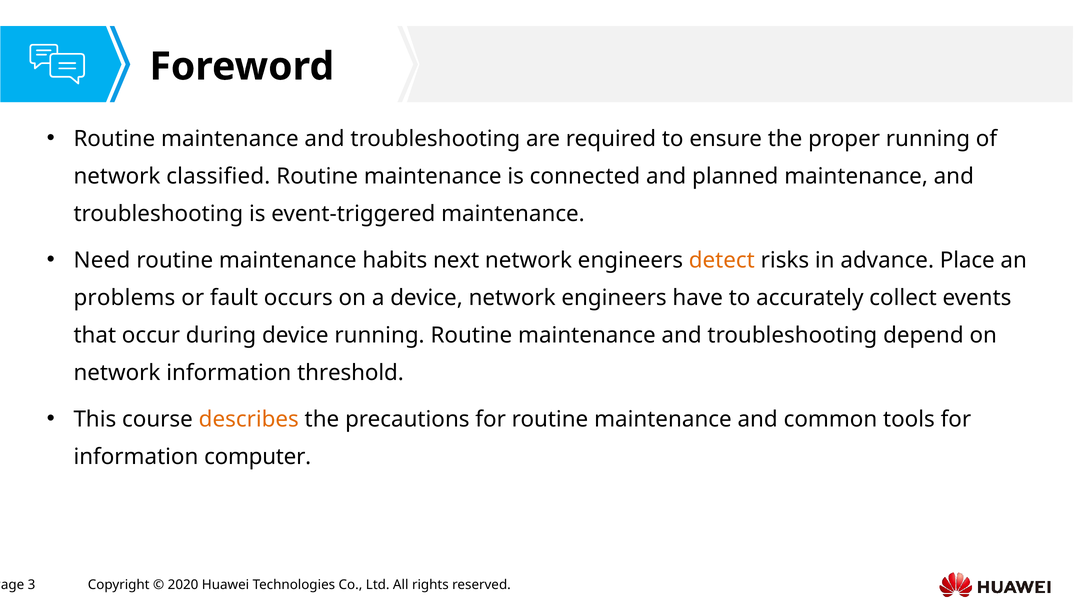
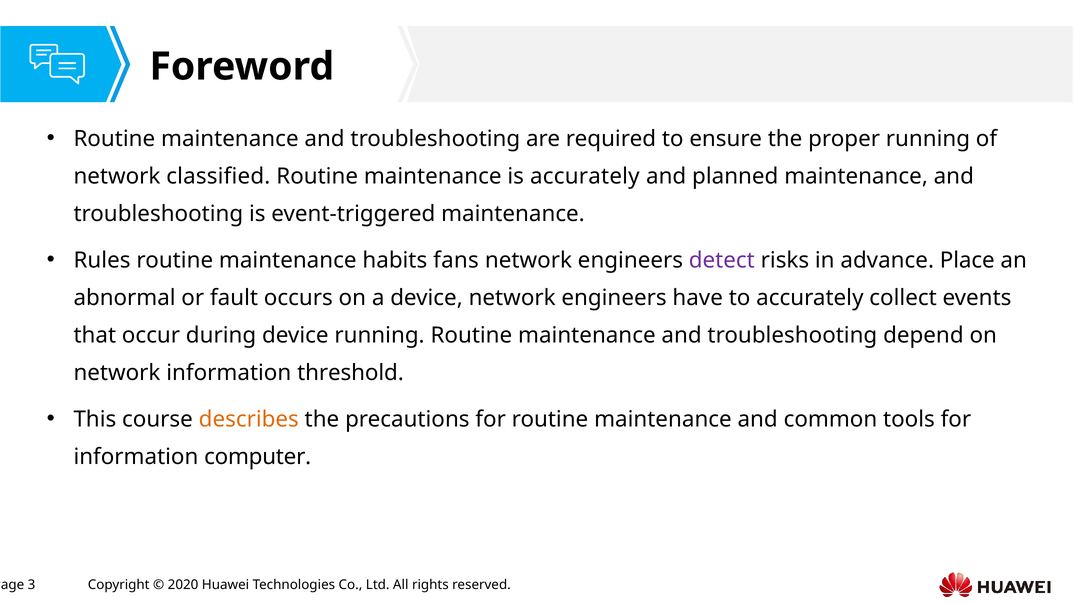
is connected: connected -> accurately
Need: Need -> Rules
next: next -> fans
detect colour: orange -> purple
problems: problems -> abnormal
